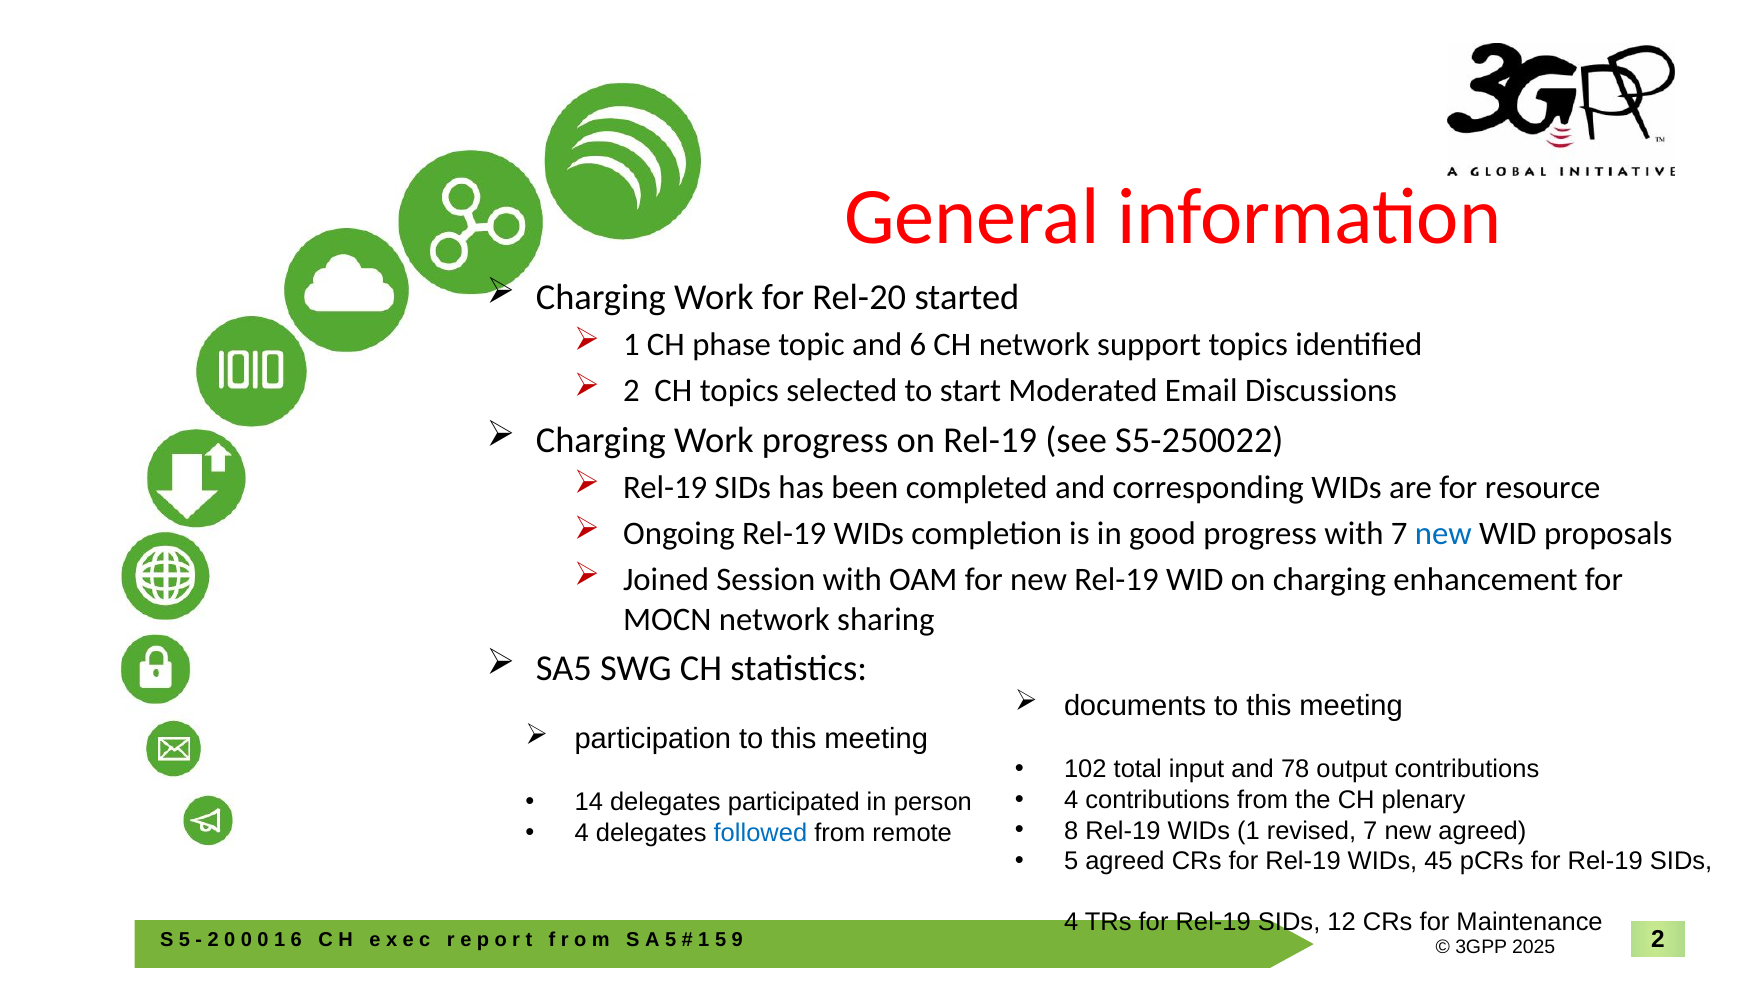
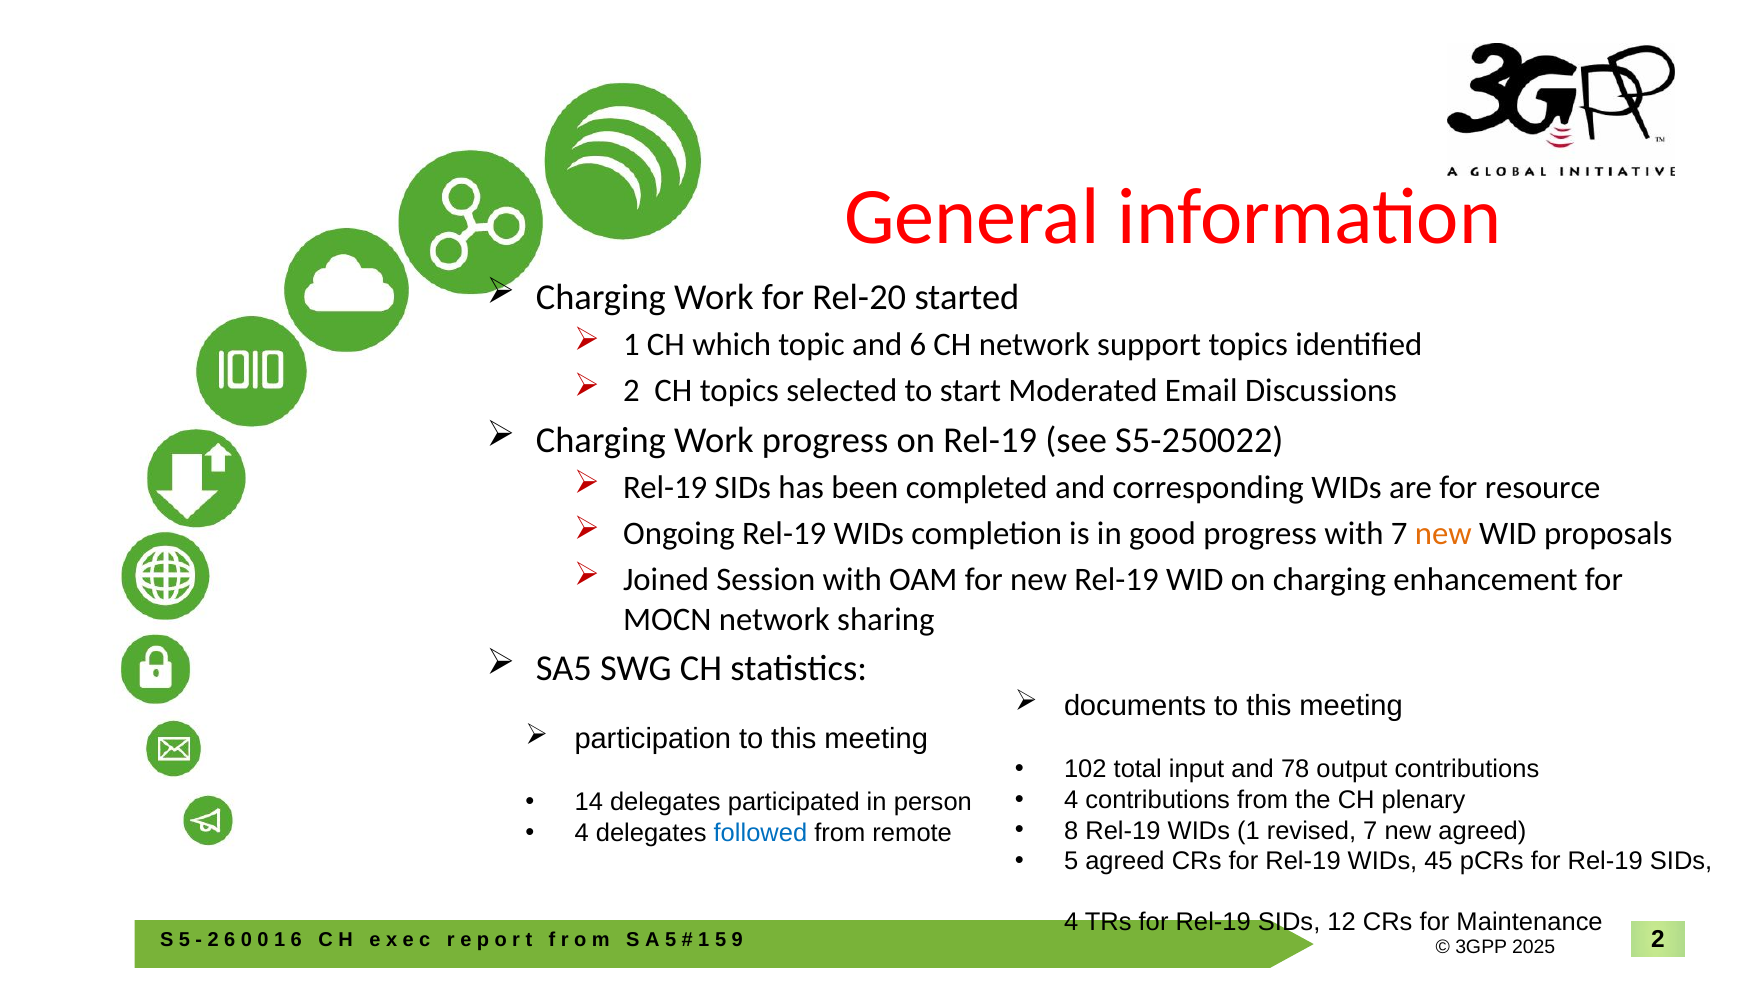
phase: phase -> which
new at (1443, 534) colour: blue -> orange
2 0: 0 -> 6
